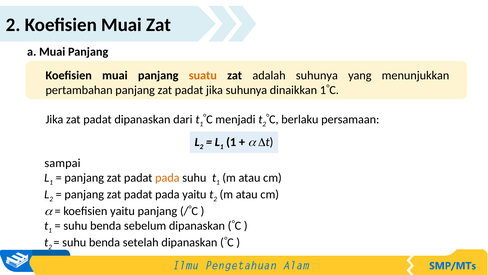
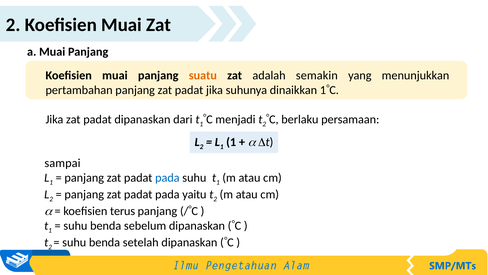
adalah suhunya: suhunya -> semakin
pada at (167, 177) colour: orange -> blue
koefisien yaitu: yaitu -> terus
